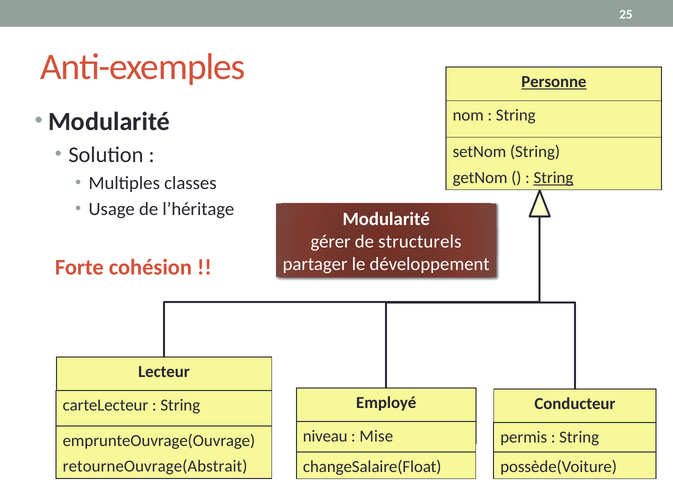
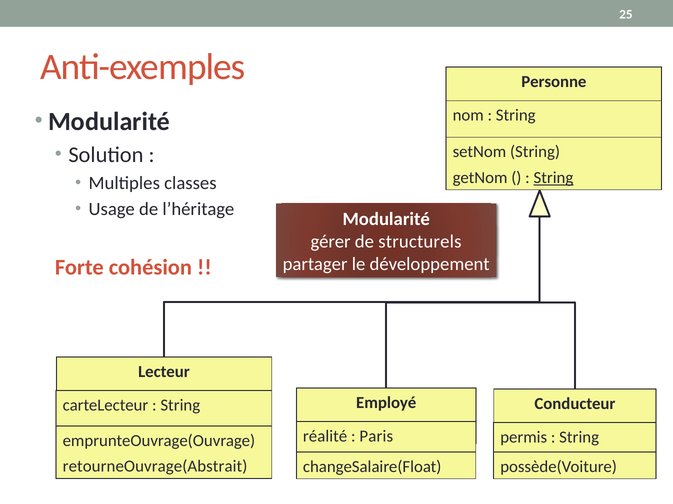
Personne underline: present -> none
niveau: niveau -> réalité
Mise: Mise -> Paris
